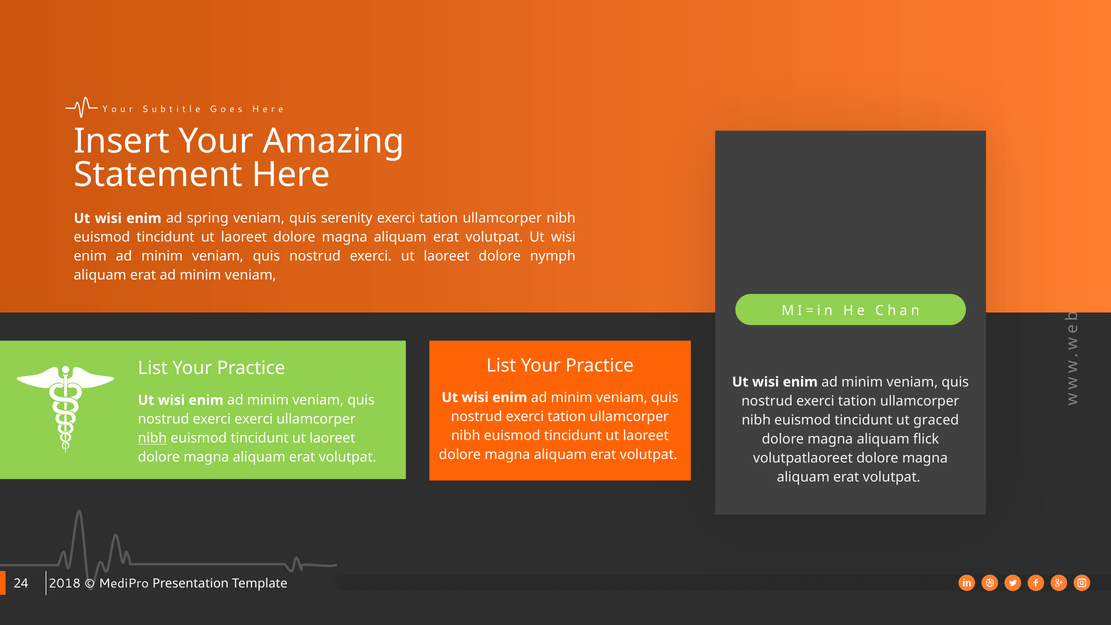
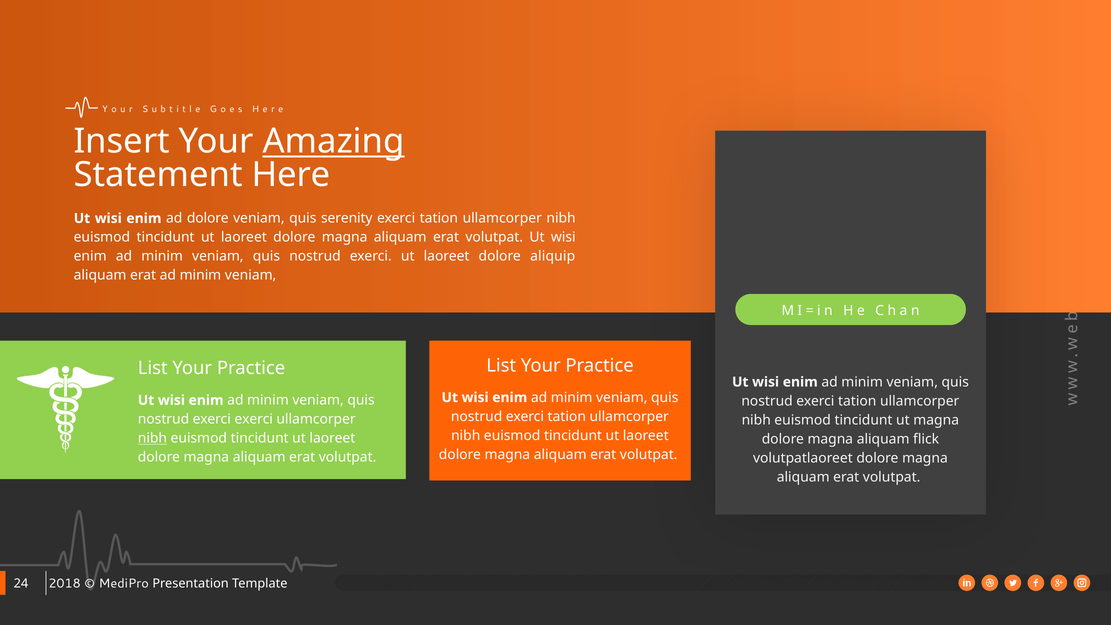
Amazing underline: none -> present
ad spring: spring -> dolore
nymph: nymph -> aliquip
ut graced: graced -> magna
